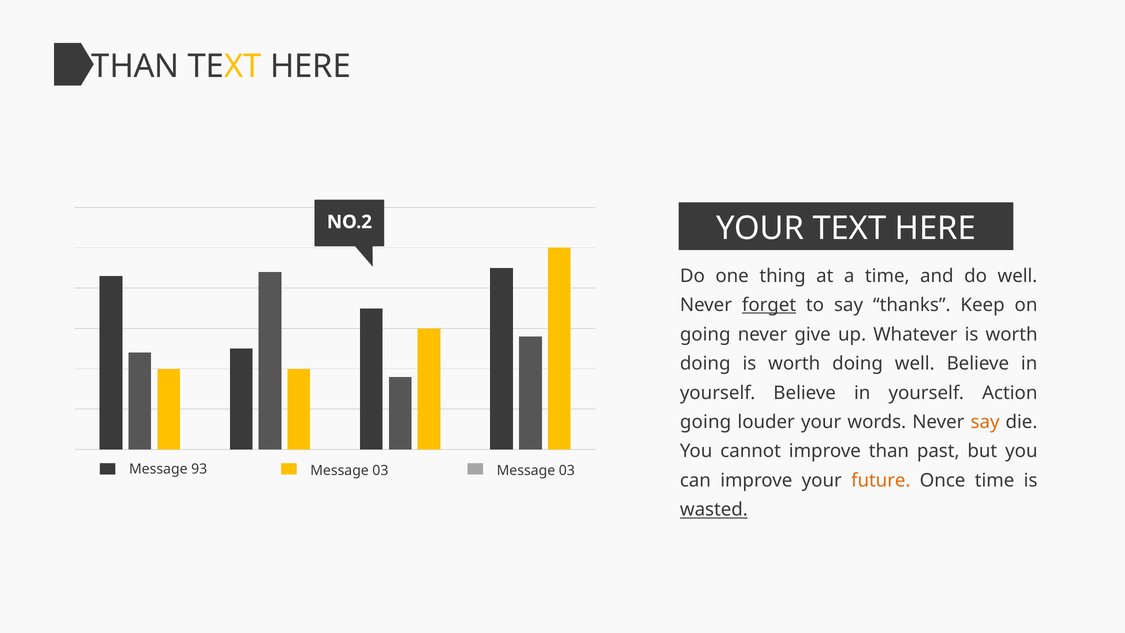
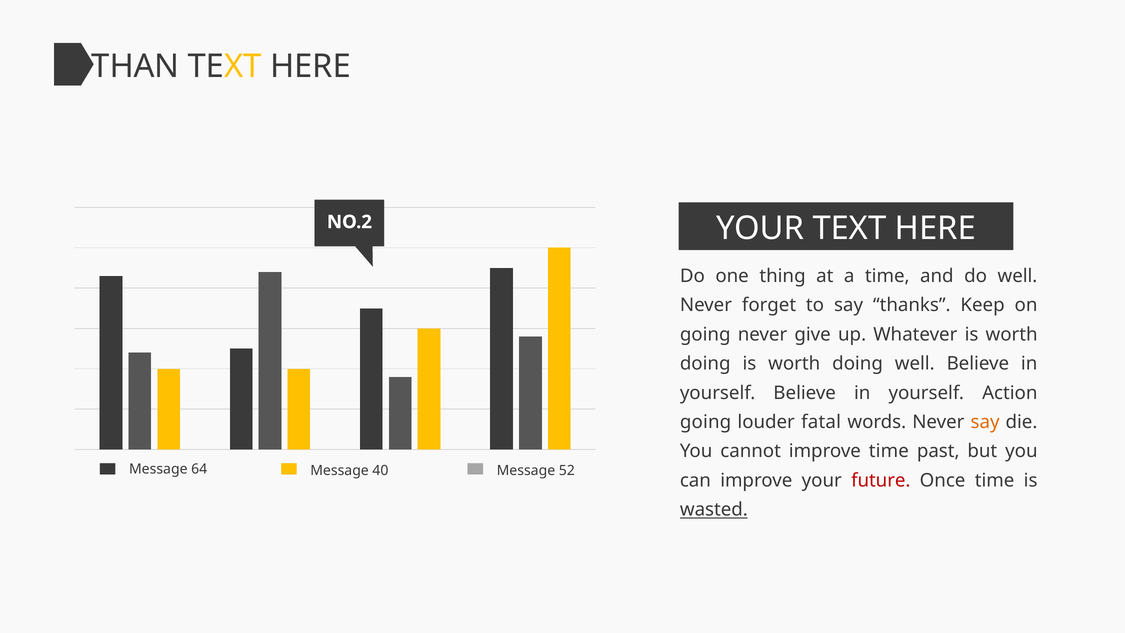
forget underline: present -> none
louder your: your -> fatal
improve than: than -> time
93: 93 -> 64
03 at (380, 470): 03 -> 40
03 at (567, 470): 03 -> 52
future colour: orange -> red
